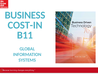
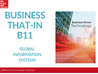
COST-IN: COST-IN -> THAT-IN
